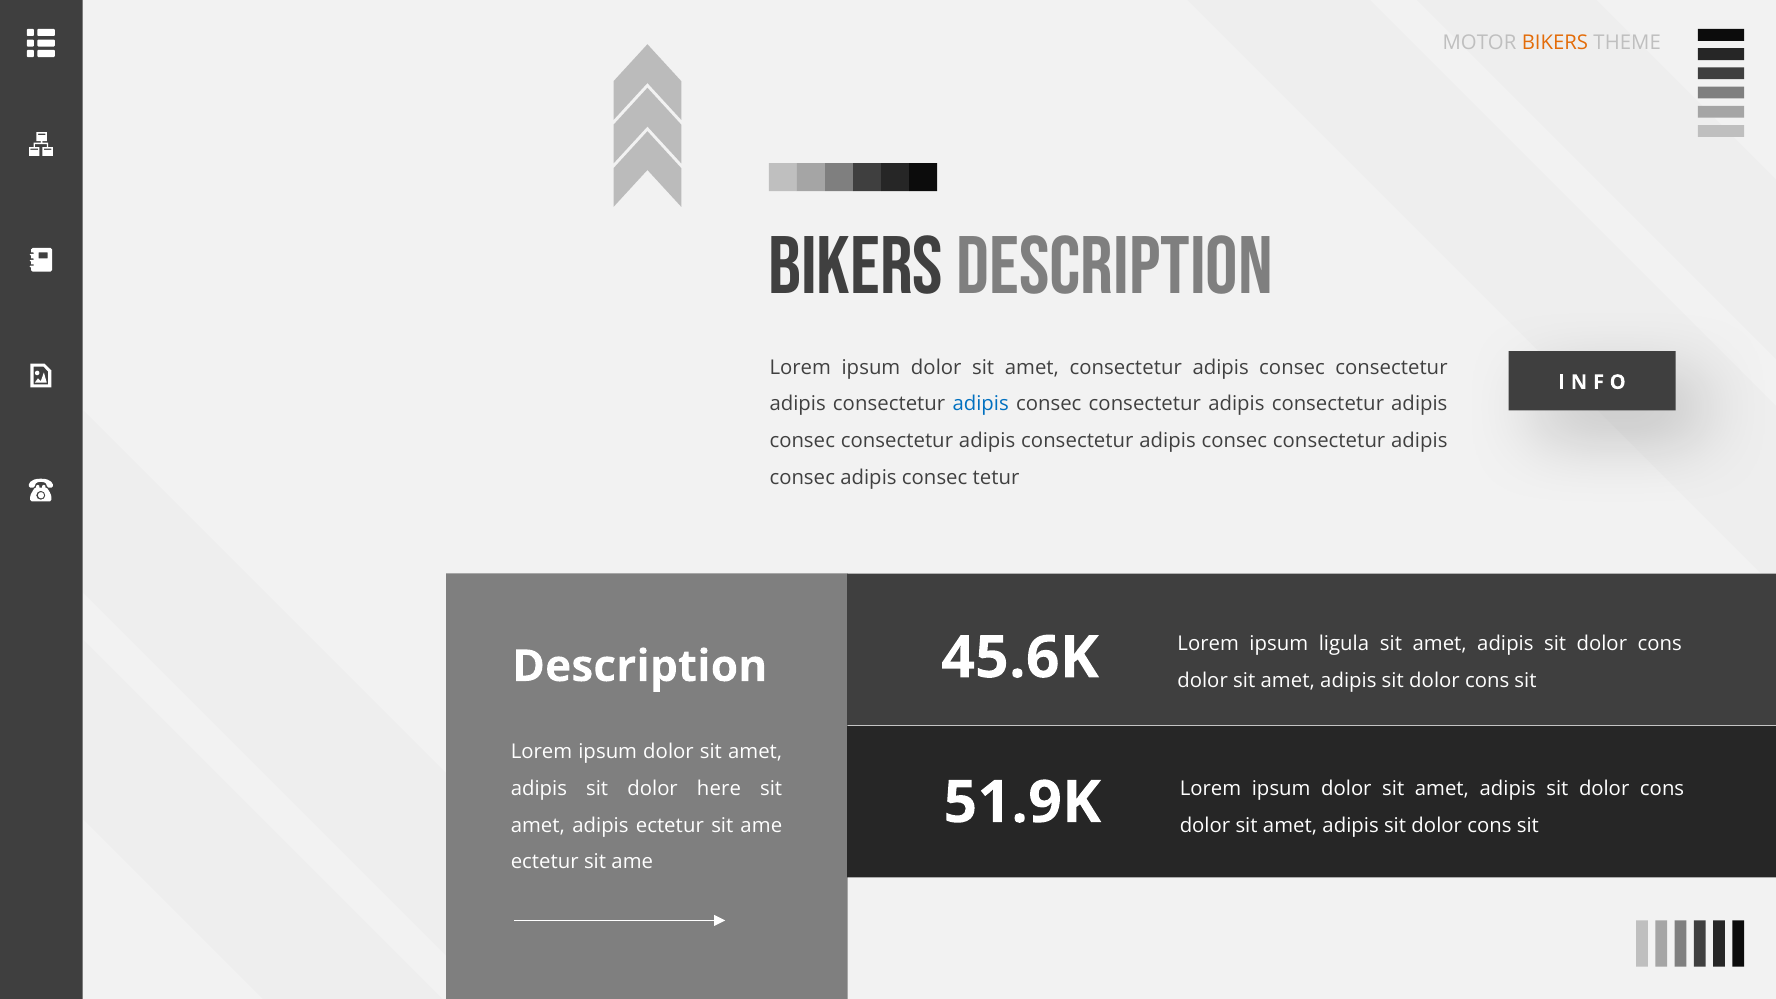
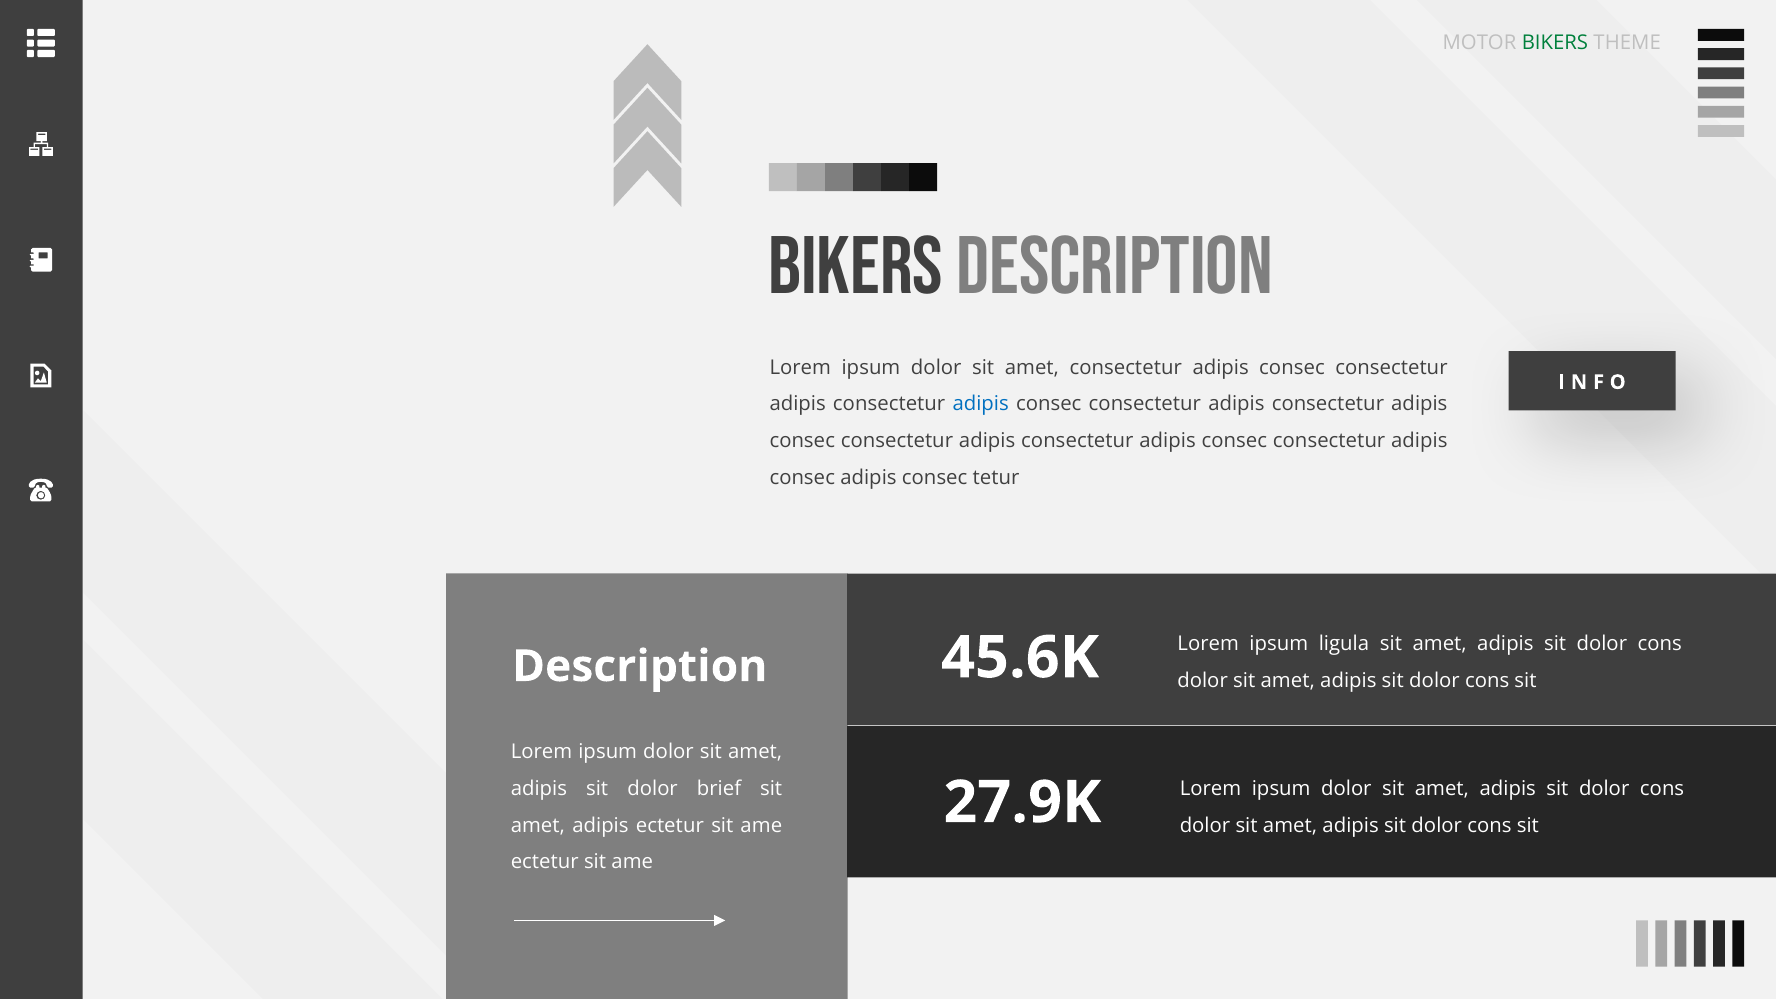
BIKERS at (1555, 43) colour: orange -> green
51.9K: 51.9K -> 27.9K
here: here -> brief
